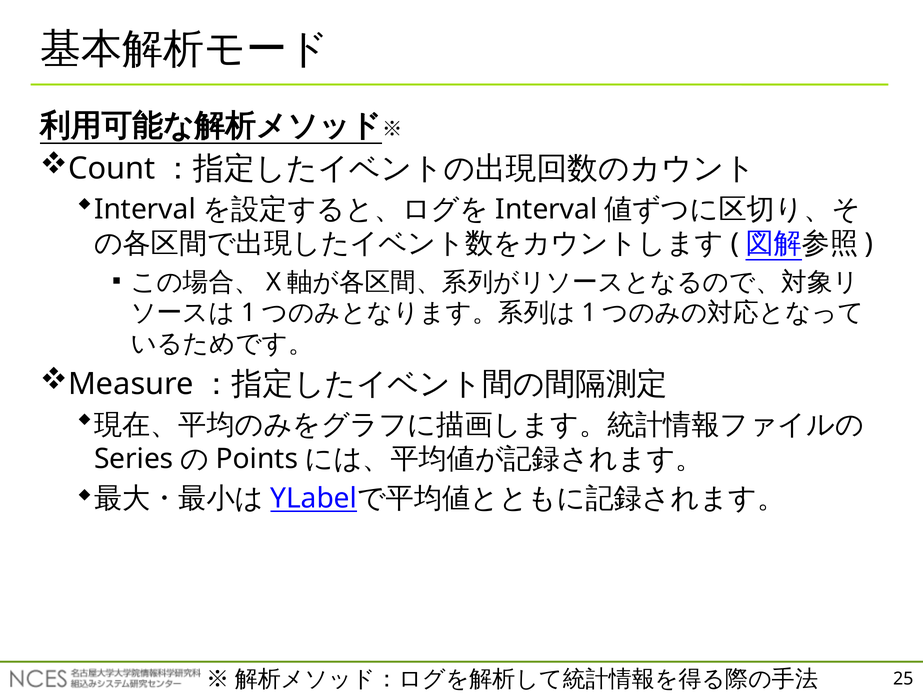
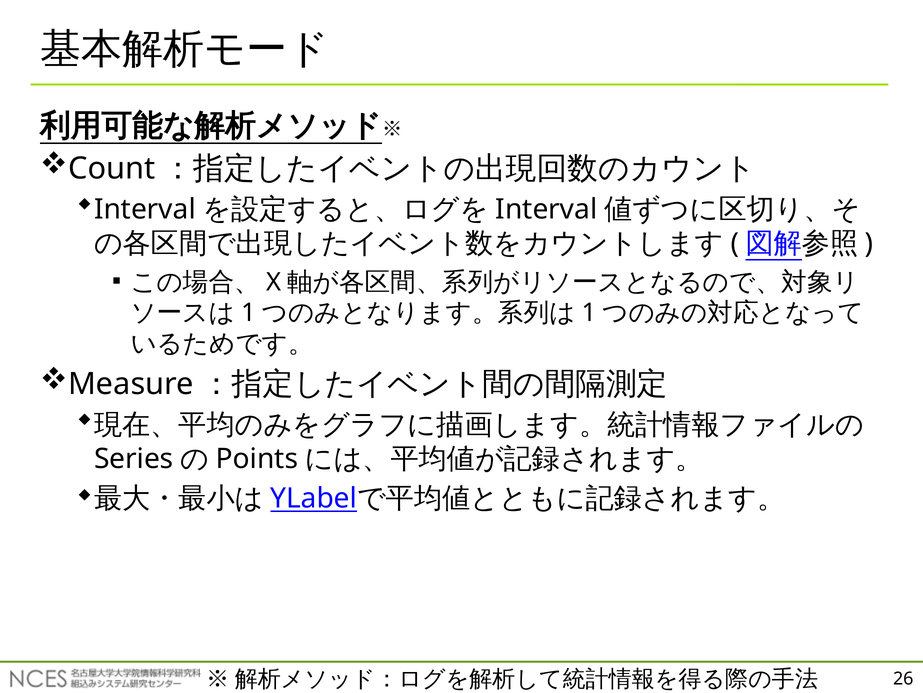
25: 25 -> 26
